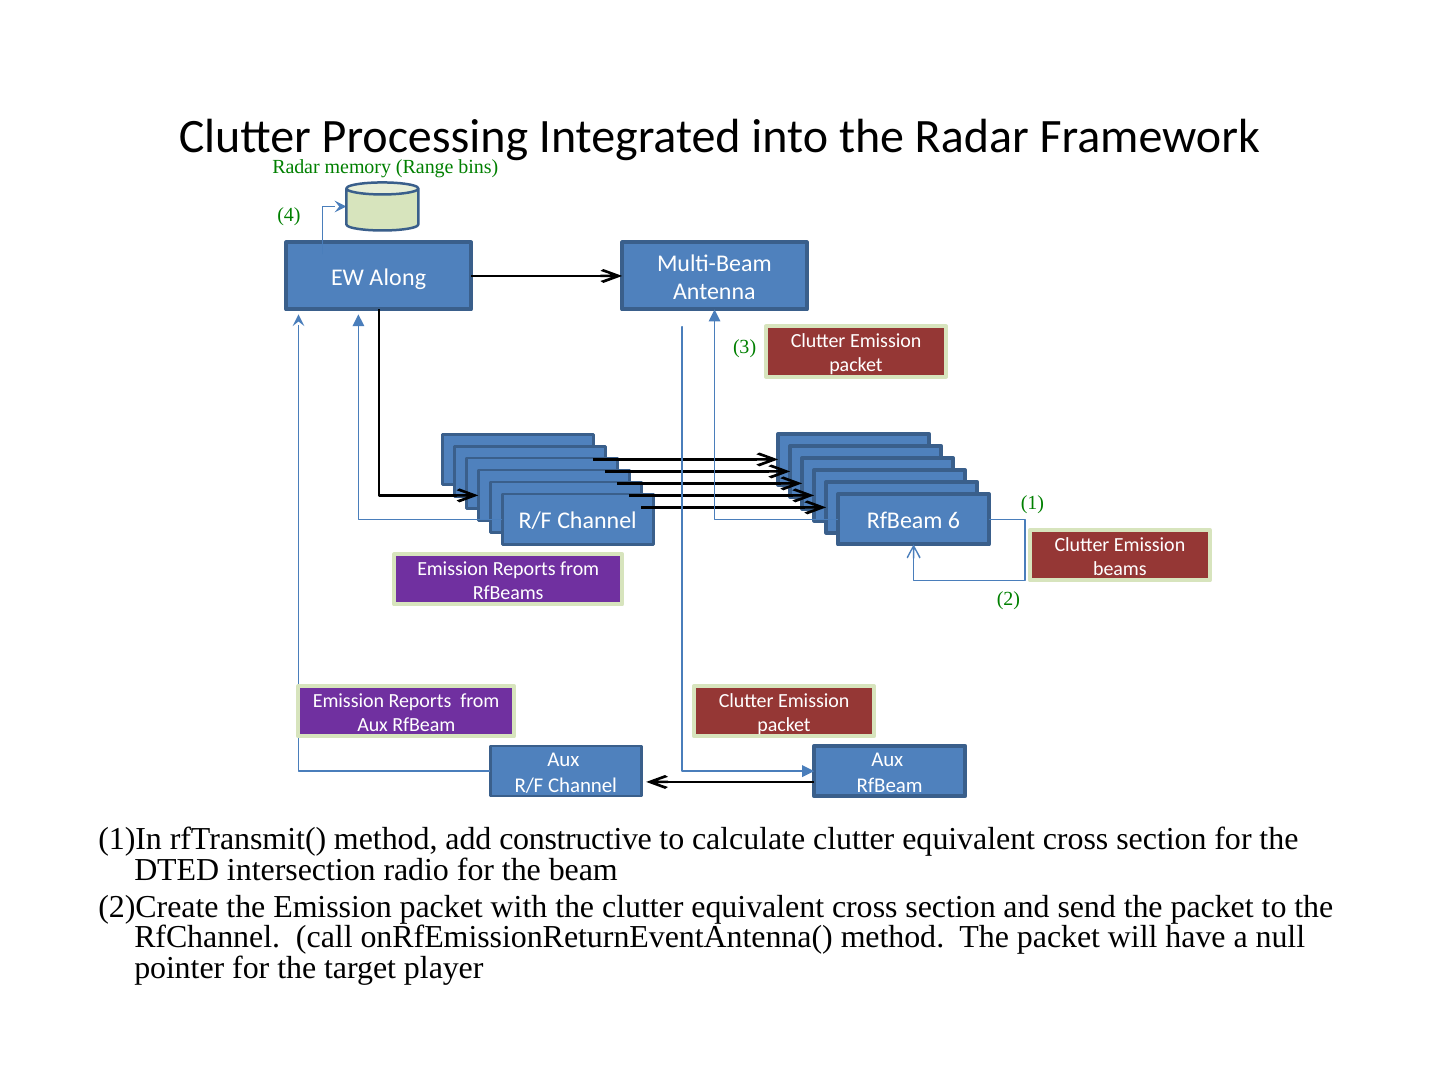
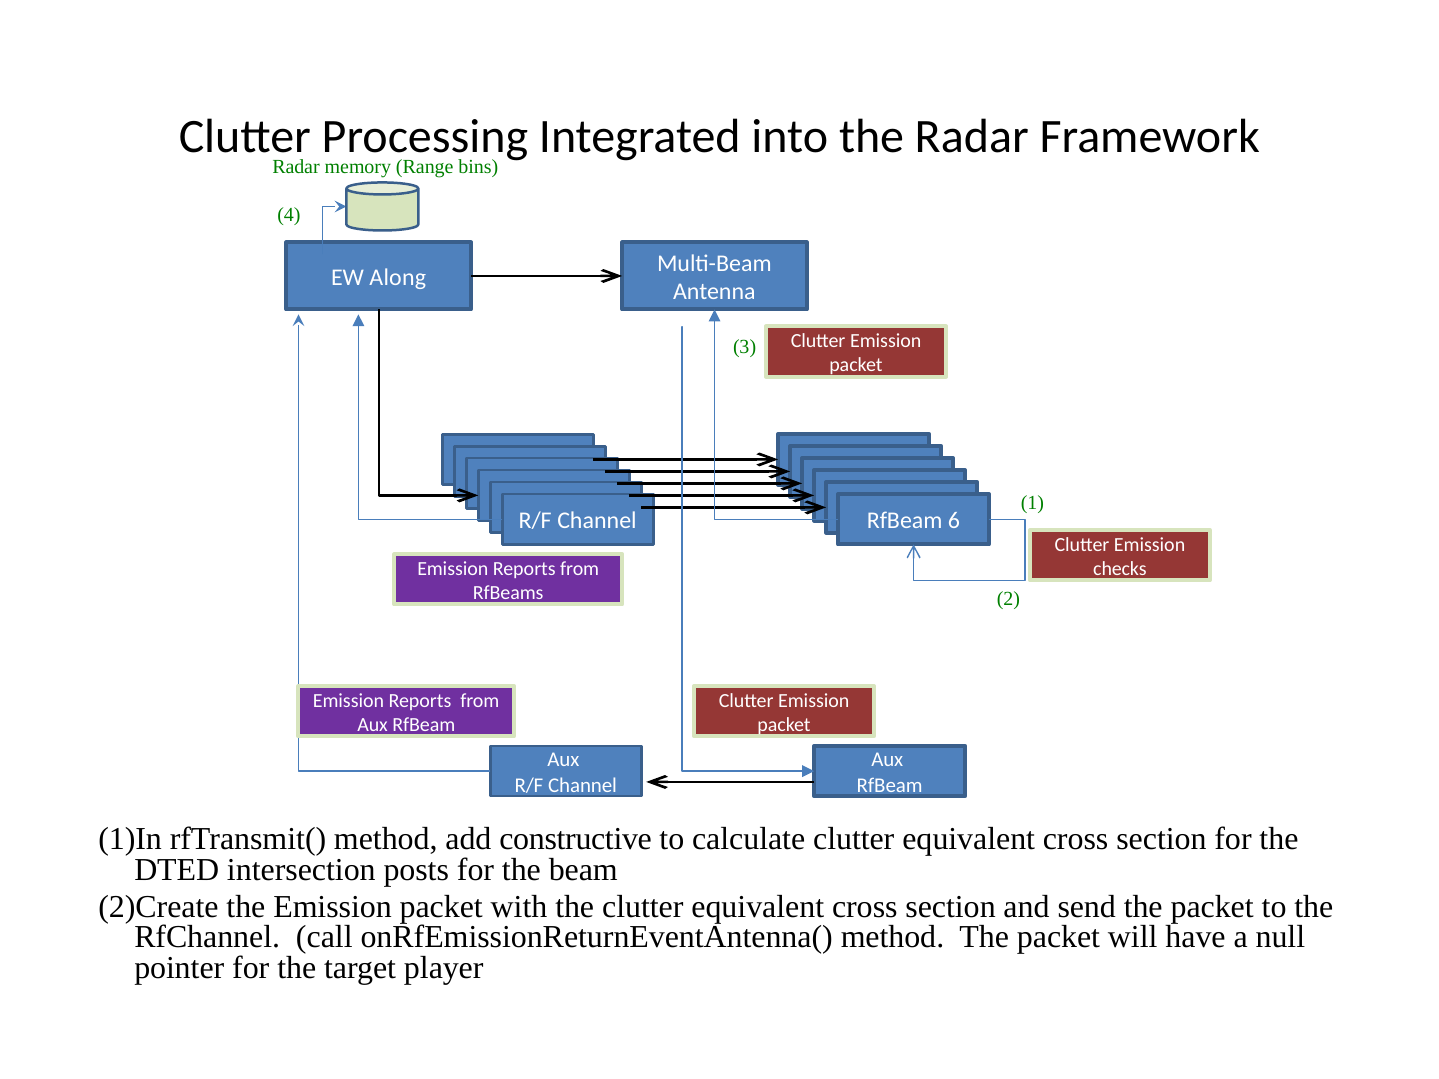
beams: beams -> checks
radio: radio -> posts
